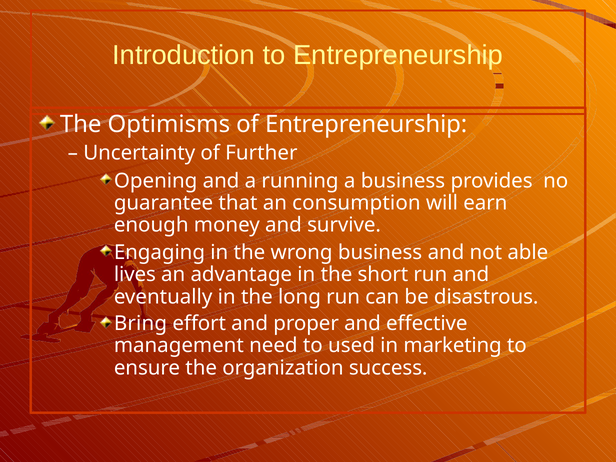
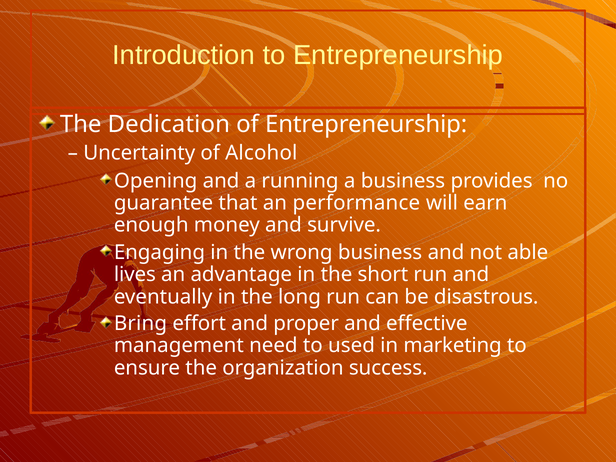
Optimisms: Optimisms -> Dedication
Further: Further -> Alcohol
consumption: consumption -> performance
